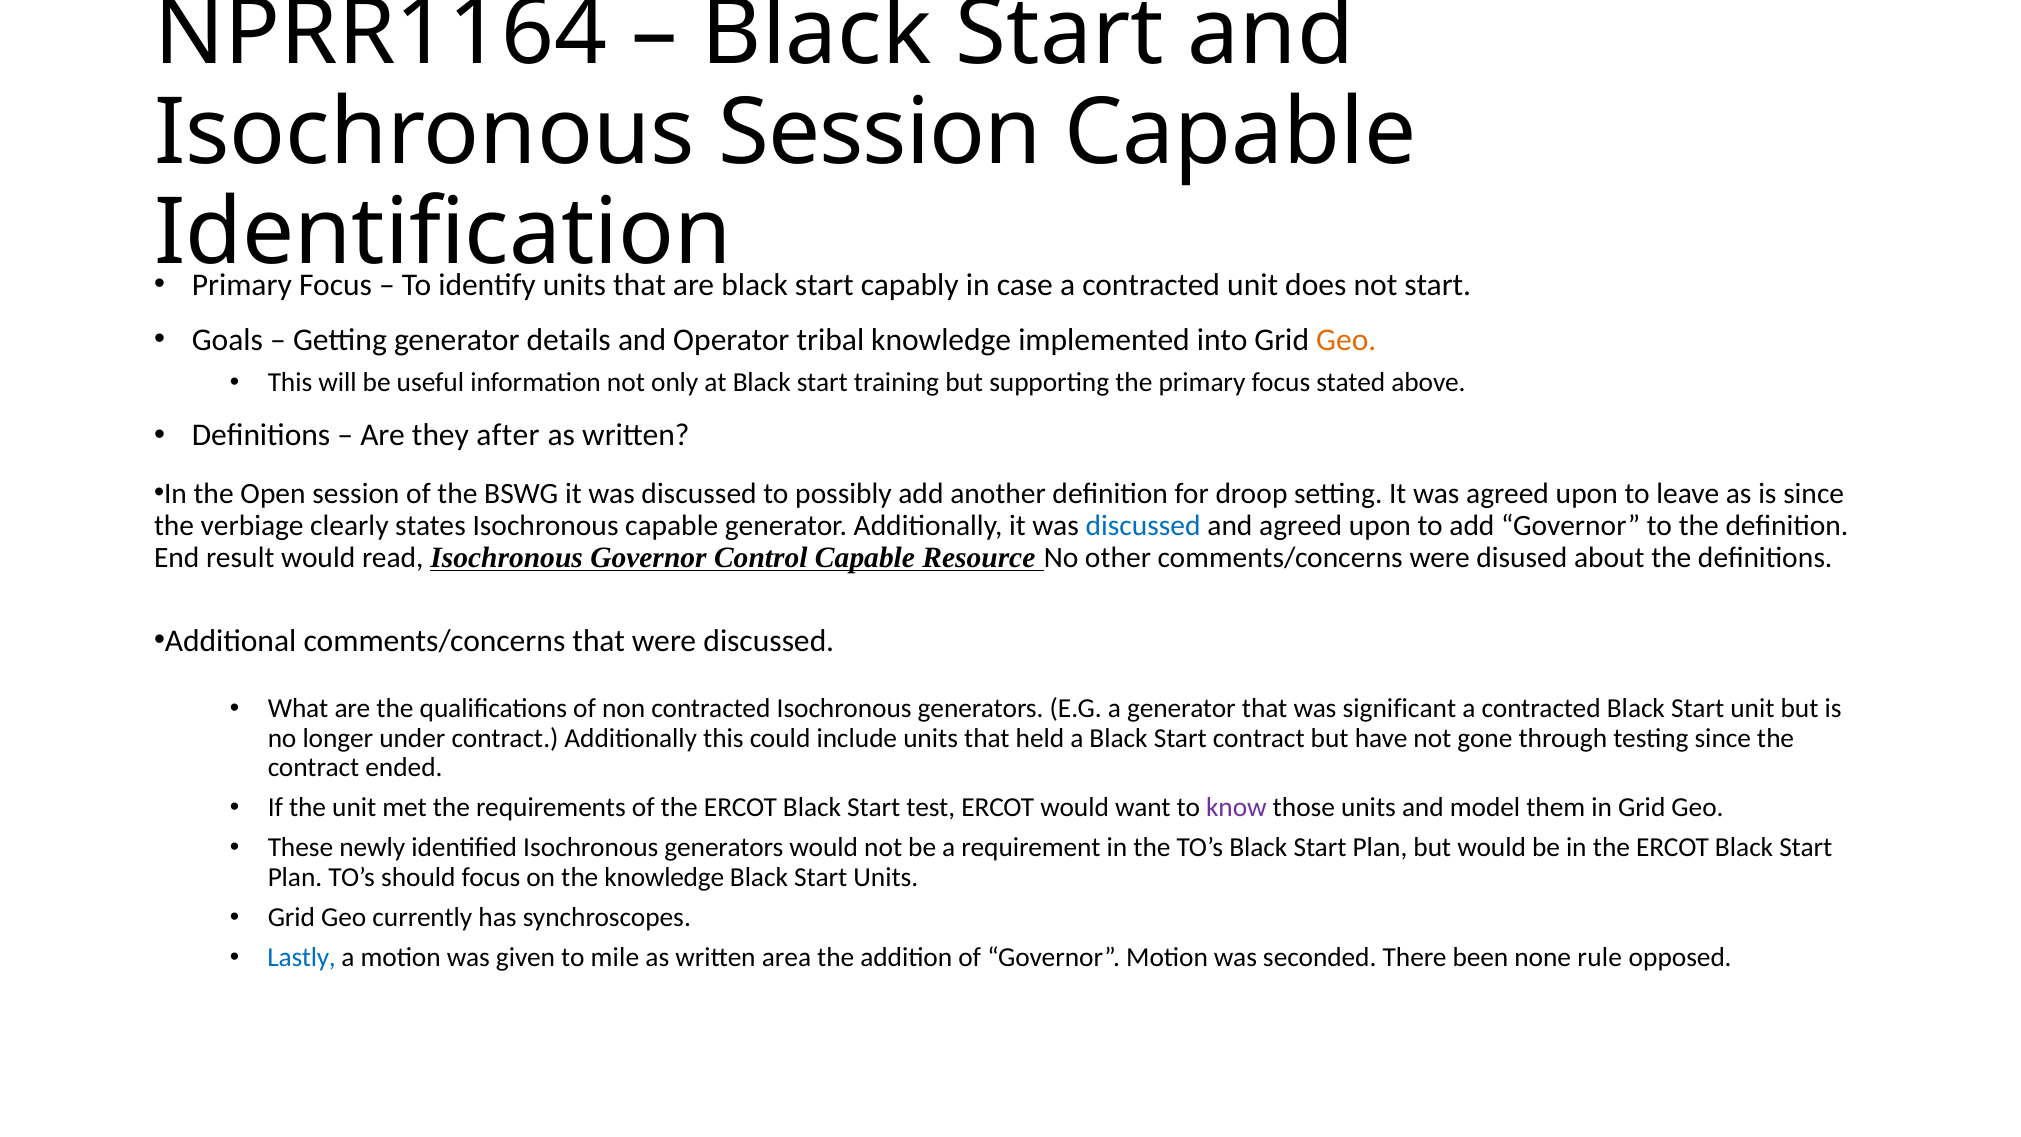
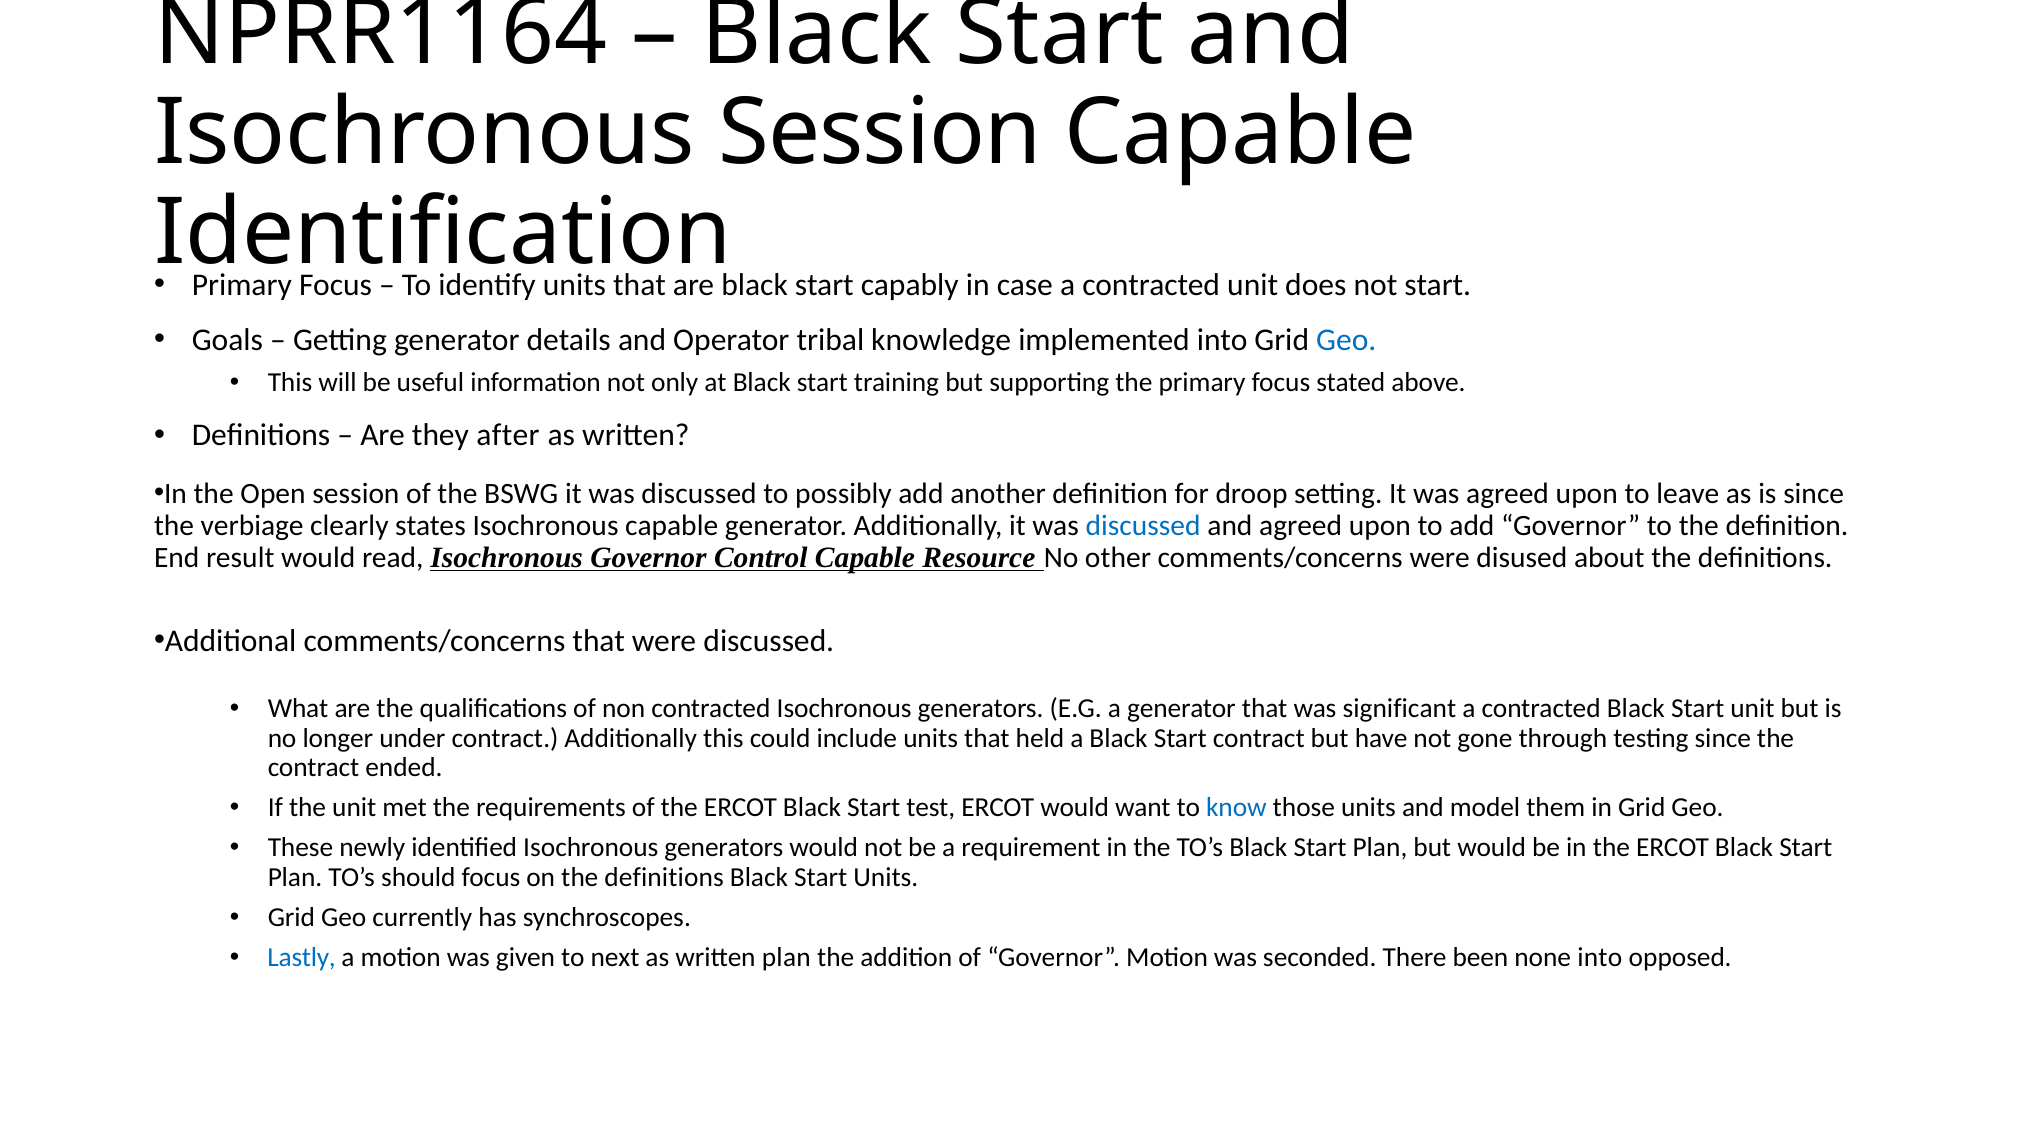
Geo at (1346, 340) colour: orange -> blue
know colour: purple -> blue
on the knowledge: knowledge -> definitions
mile: mile -> next
written area: area -> plan
none rule: rule -> into
